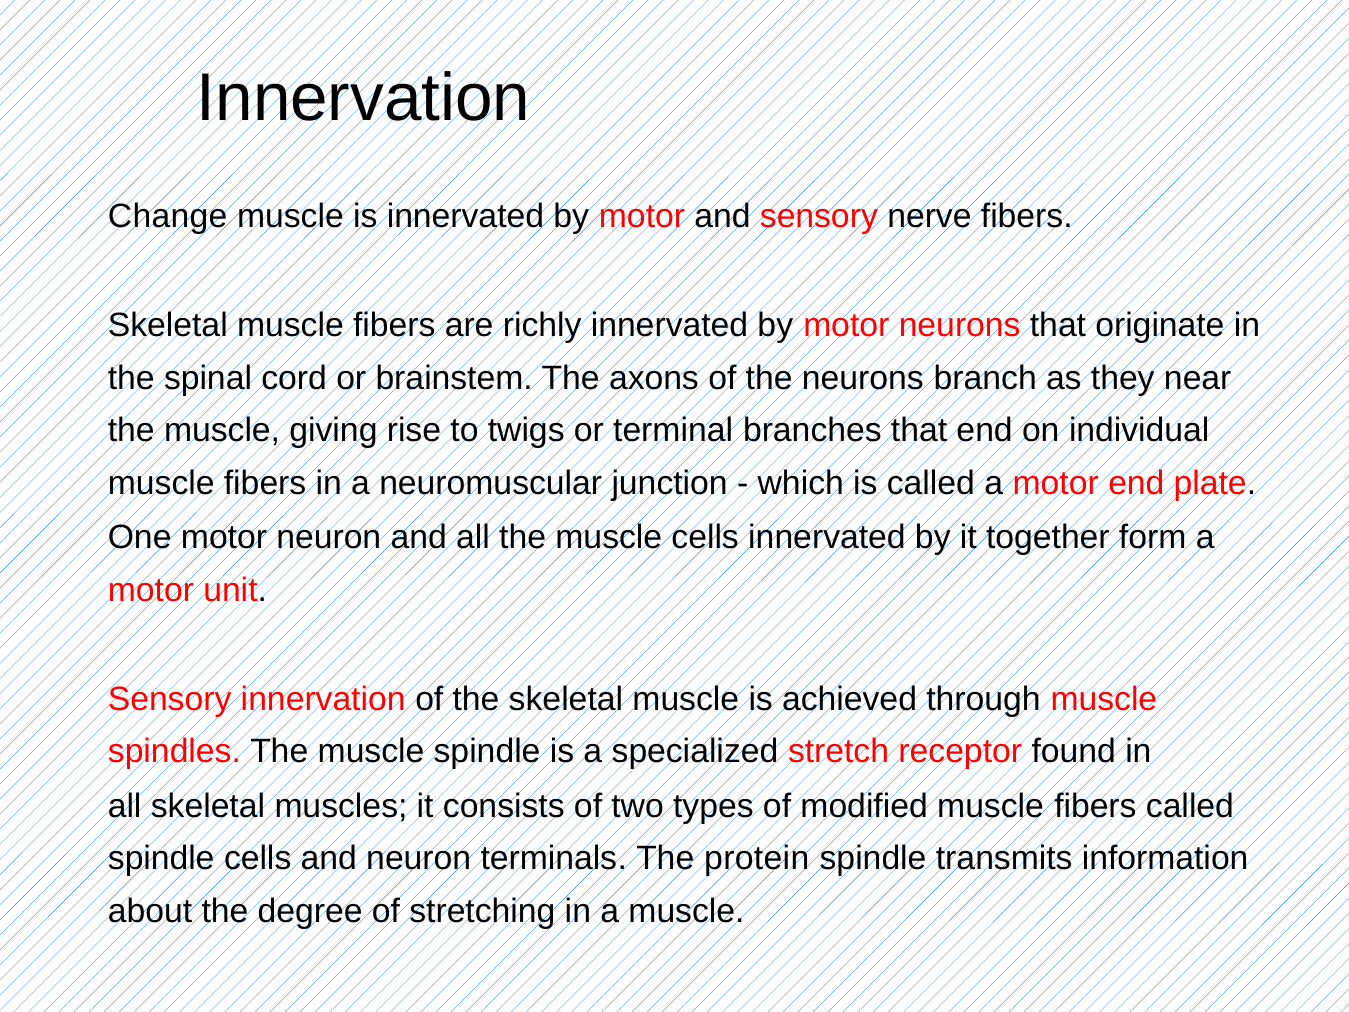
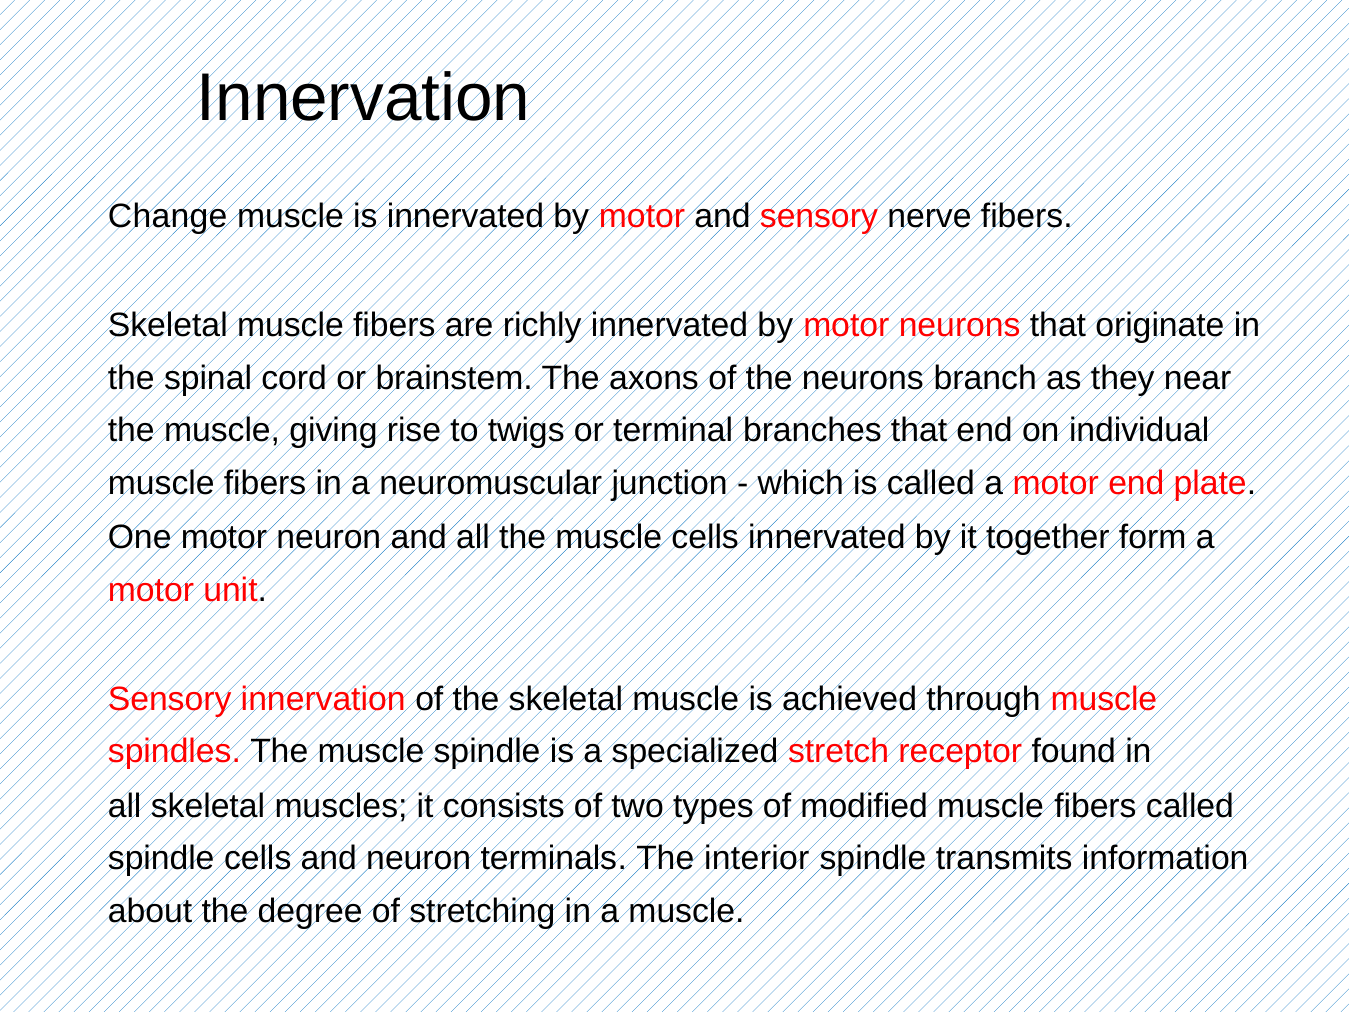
protein: protein -> interior
